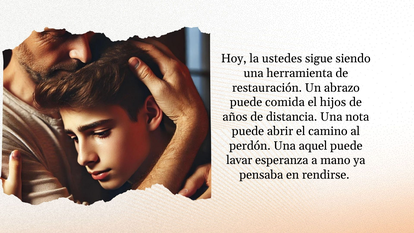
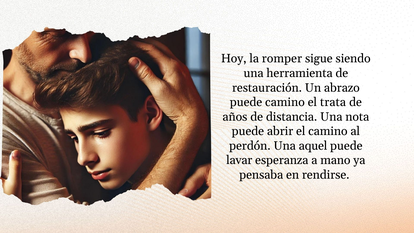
ustedes: ustedes -> romper
puede comida: comida -> camino
hijos: hijos -> trata
